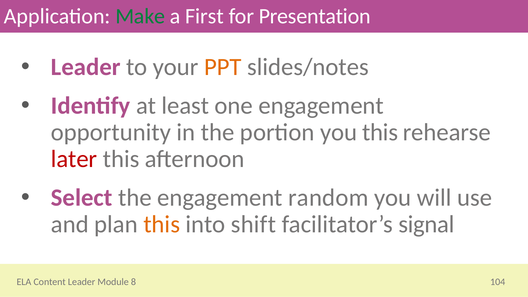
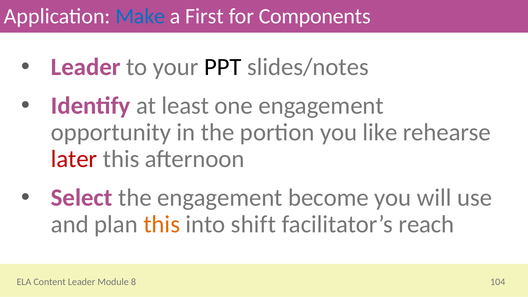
Make colour: green -> blue
Presentation: Presentation -> Components
PPT colour: orange -> black
you this: this -> like
random: random -> become
signal: signal -> reach
